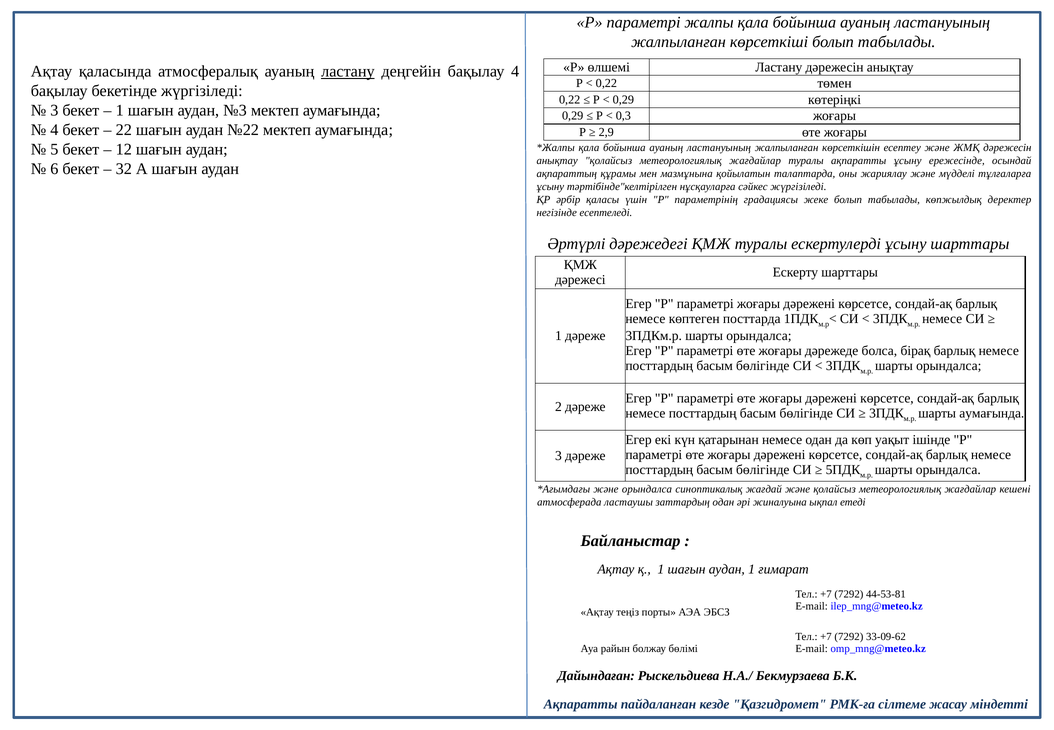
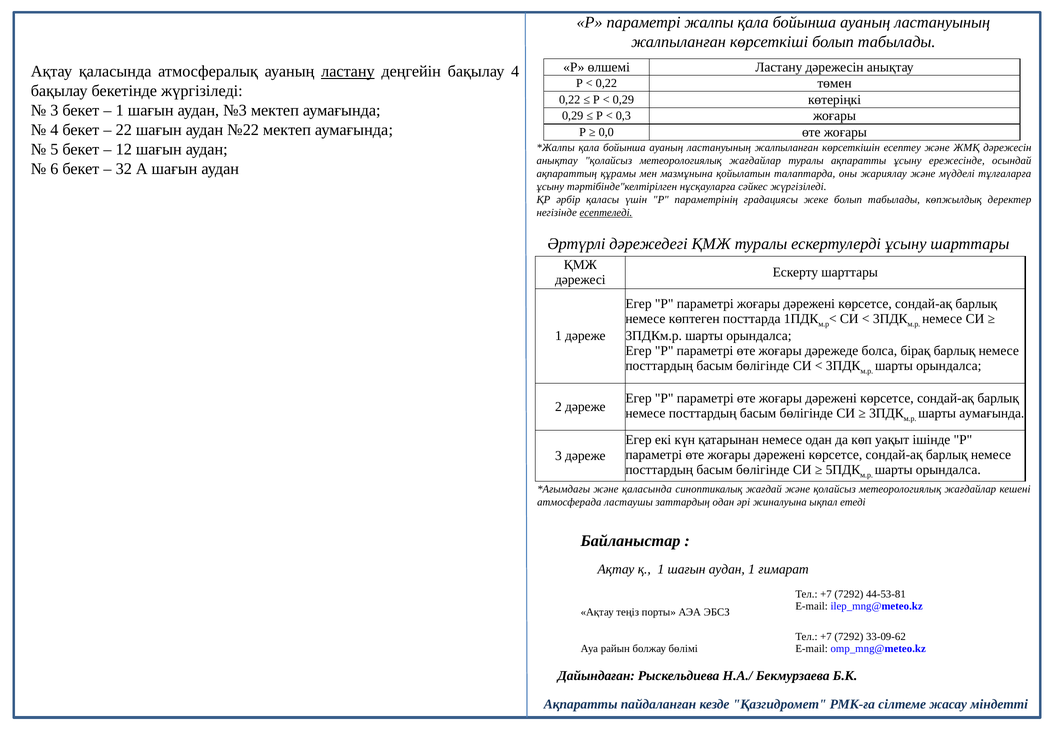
2,9: 2,9 -> 0,0
есептеледі underline: none -> present
және орындалса: орындалса -> қаласында
